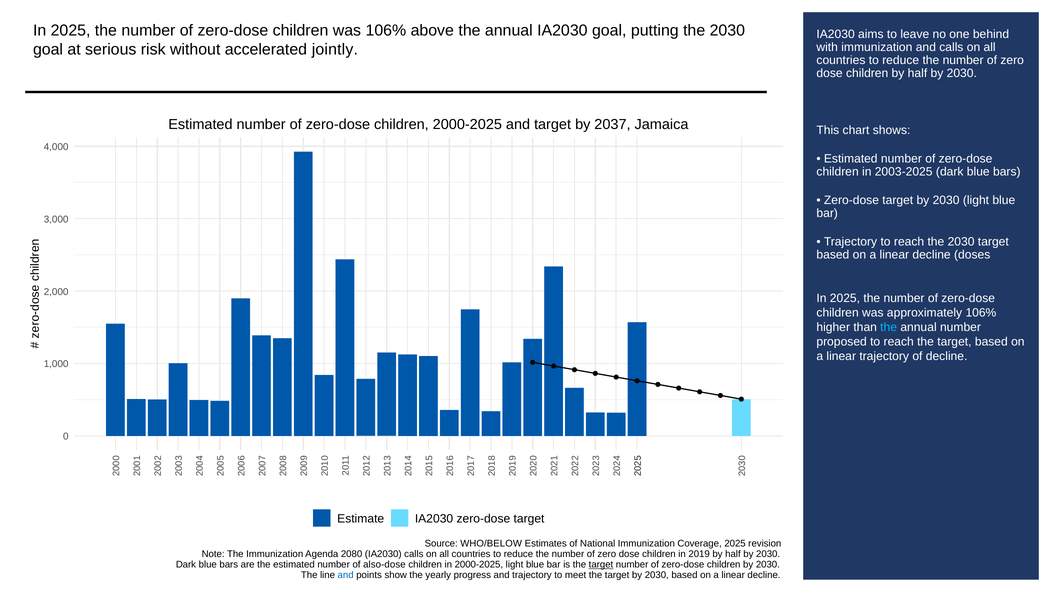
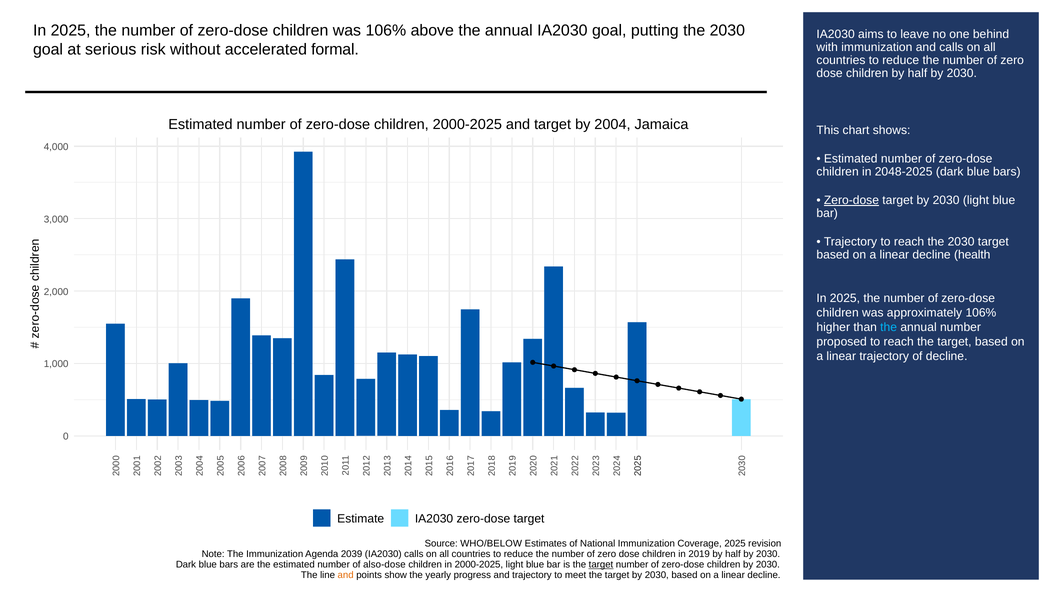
jointly: jointly -> formal
2037: 2037 -> 2004
2003-2025: 2003-2025 -> 2048-2025
Zero-dose at (851, 200) underline: none -> present
doses: doses -> health
2080: 2080 -> 2039
and at (346, 575) colour: blue -> orange
